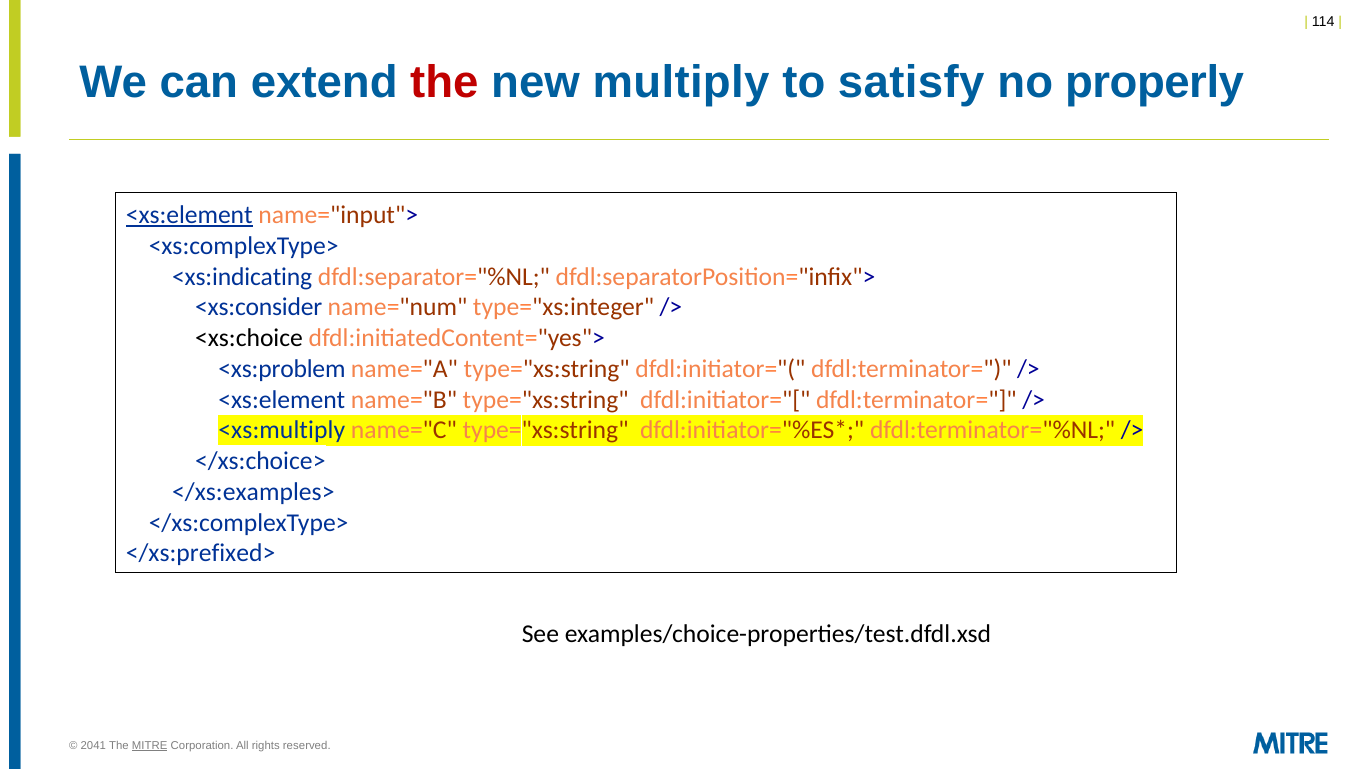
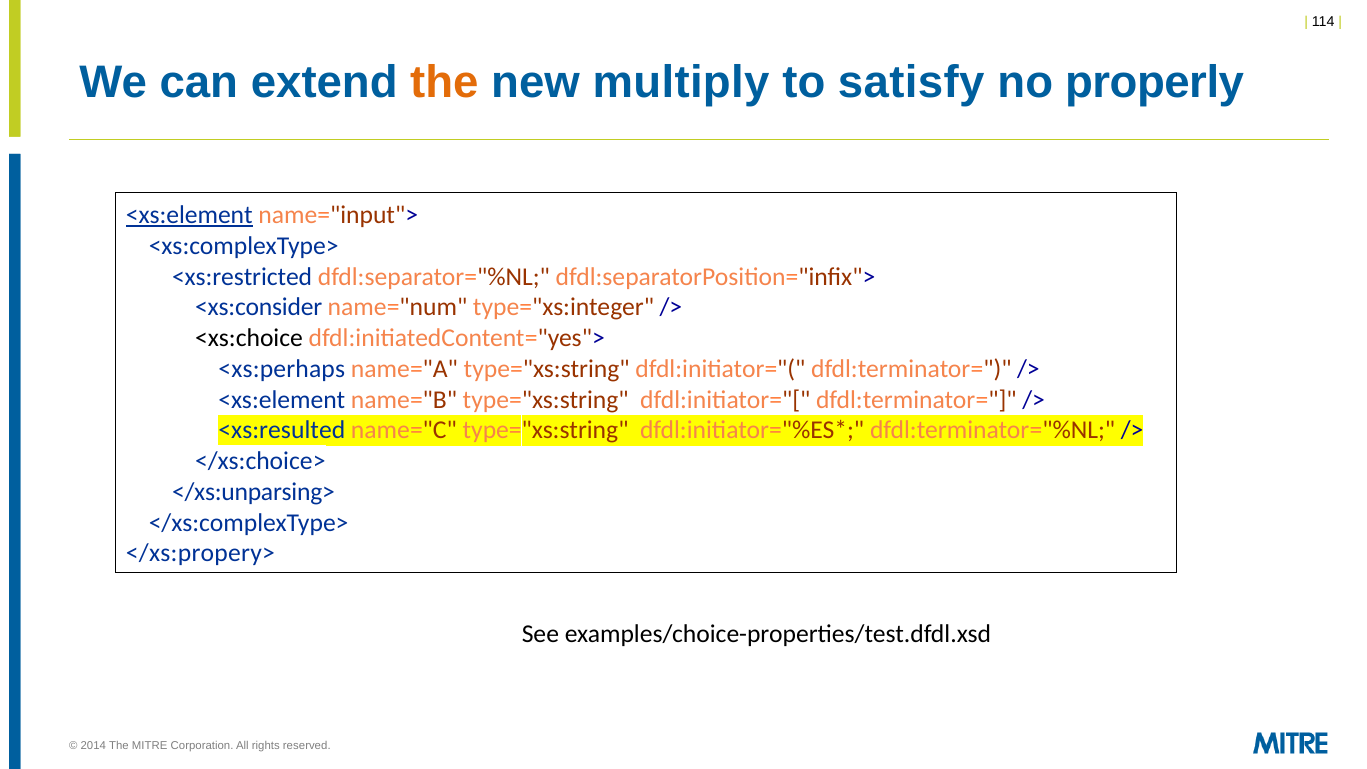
the at (444, 83) colour: red -> orange
<xs:indicating: <xs:indicating -> <xs:restricted
<xs:problem: <xs:problem -> <xs:perhaps
<xs:multiply: <xs:multiply -> <xs:resulted
</xs:examples>: </xs:examples> -> </xs:unparsing>
</xs:prefixed>: </xs:prefixed> -> </xs:propery>
2041: 2041 -> 2014
MITRE underline: present -> none
